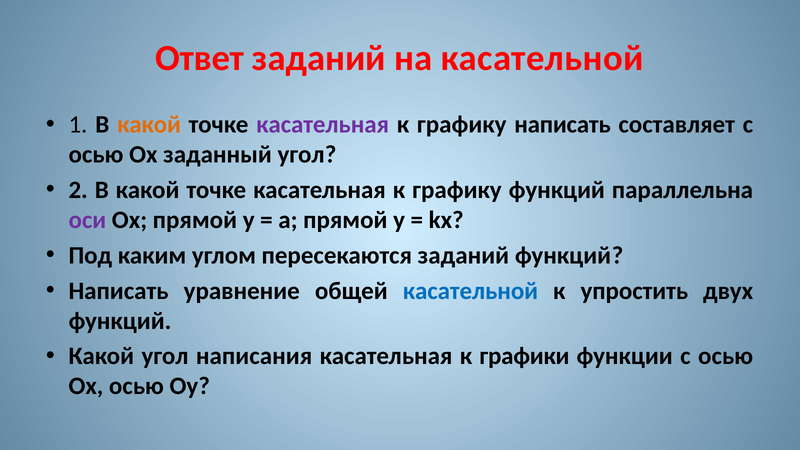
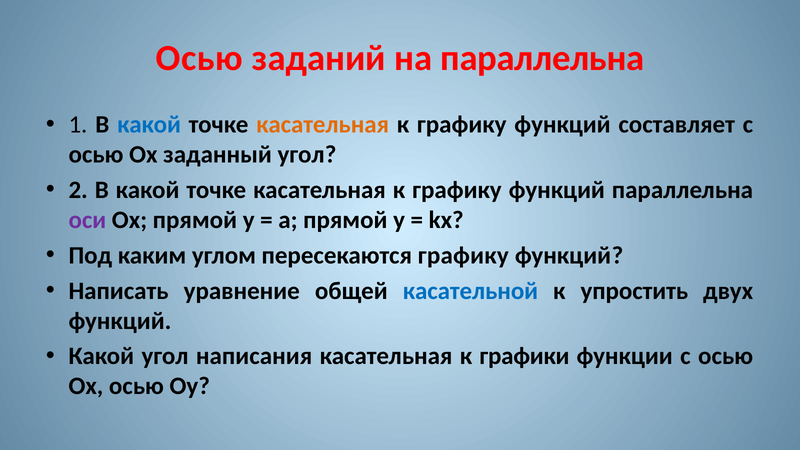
Ответ at (200, 58): Ответ -> Осью
на касательной: касательной -> параллельна
какой at (149, 125) colour: orange -> blue
касательная at (323, 125) colour: purple -> orange
написать at (563, 125): написать -> функций
пересекаются заданий: заданий -> графику
